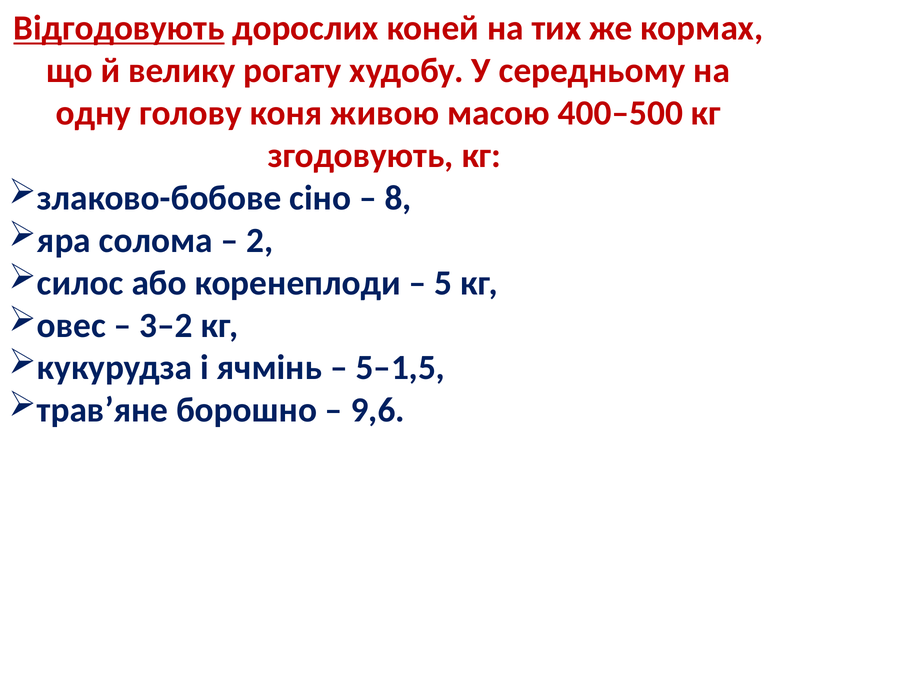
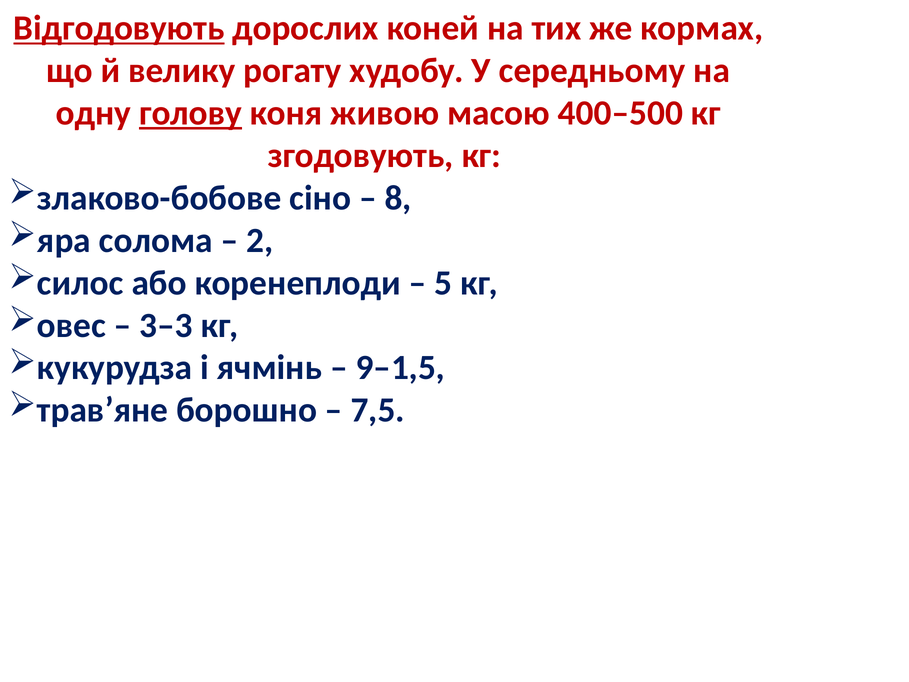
голову underline: none -> present
3–2: 3–2 -> 3–3
5–1,5: 5–1,5 -> 9–1,5
9,6: 9,6 -> 7,5
